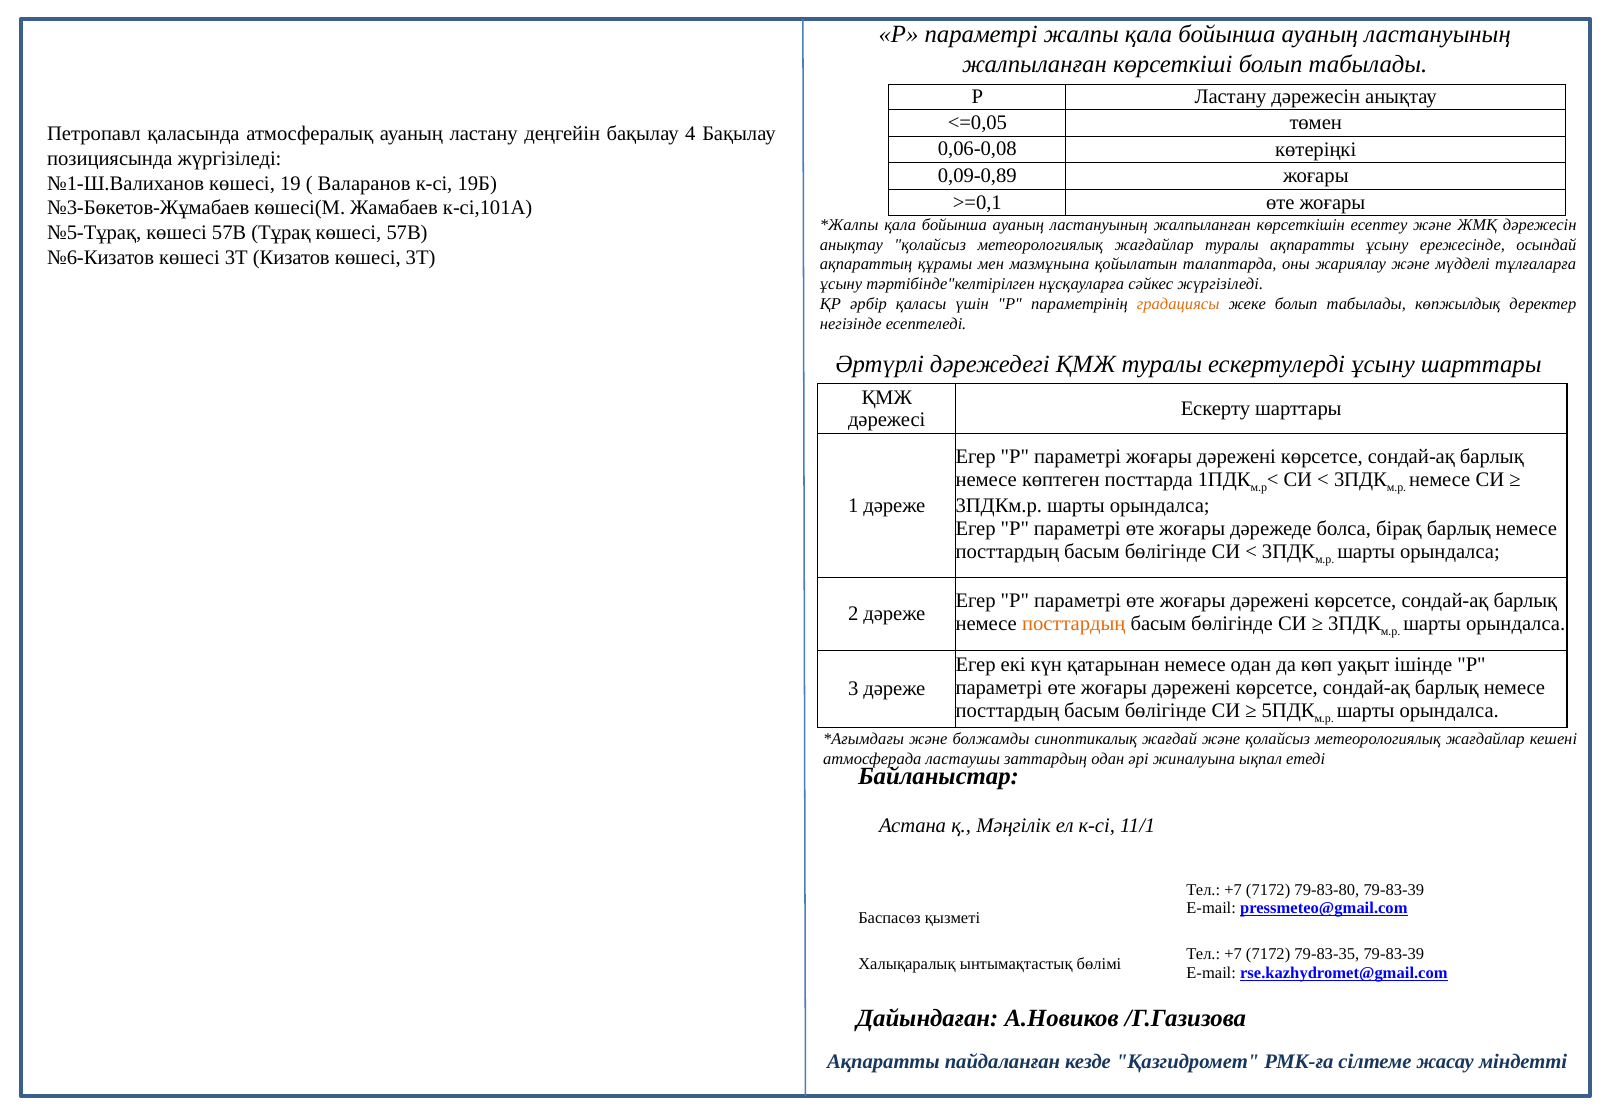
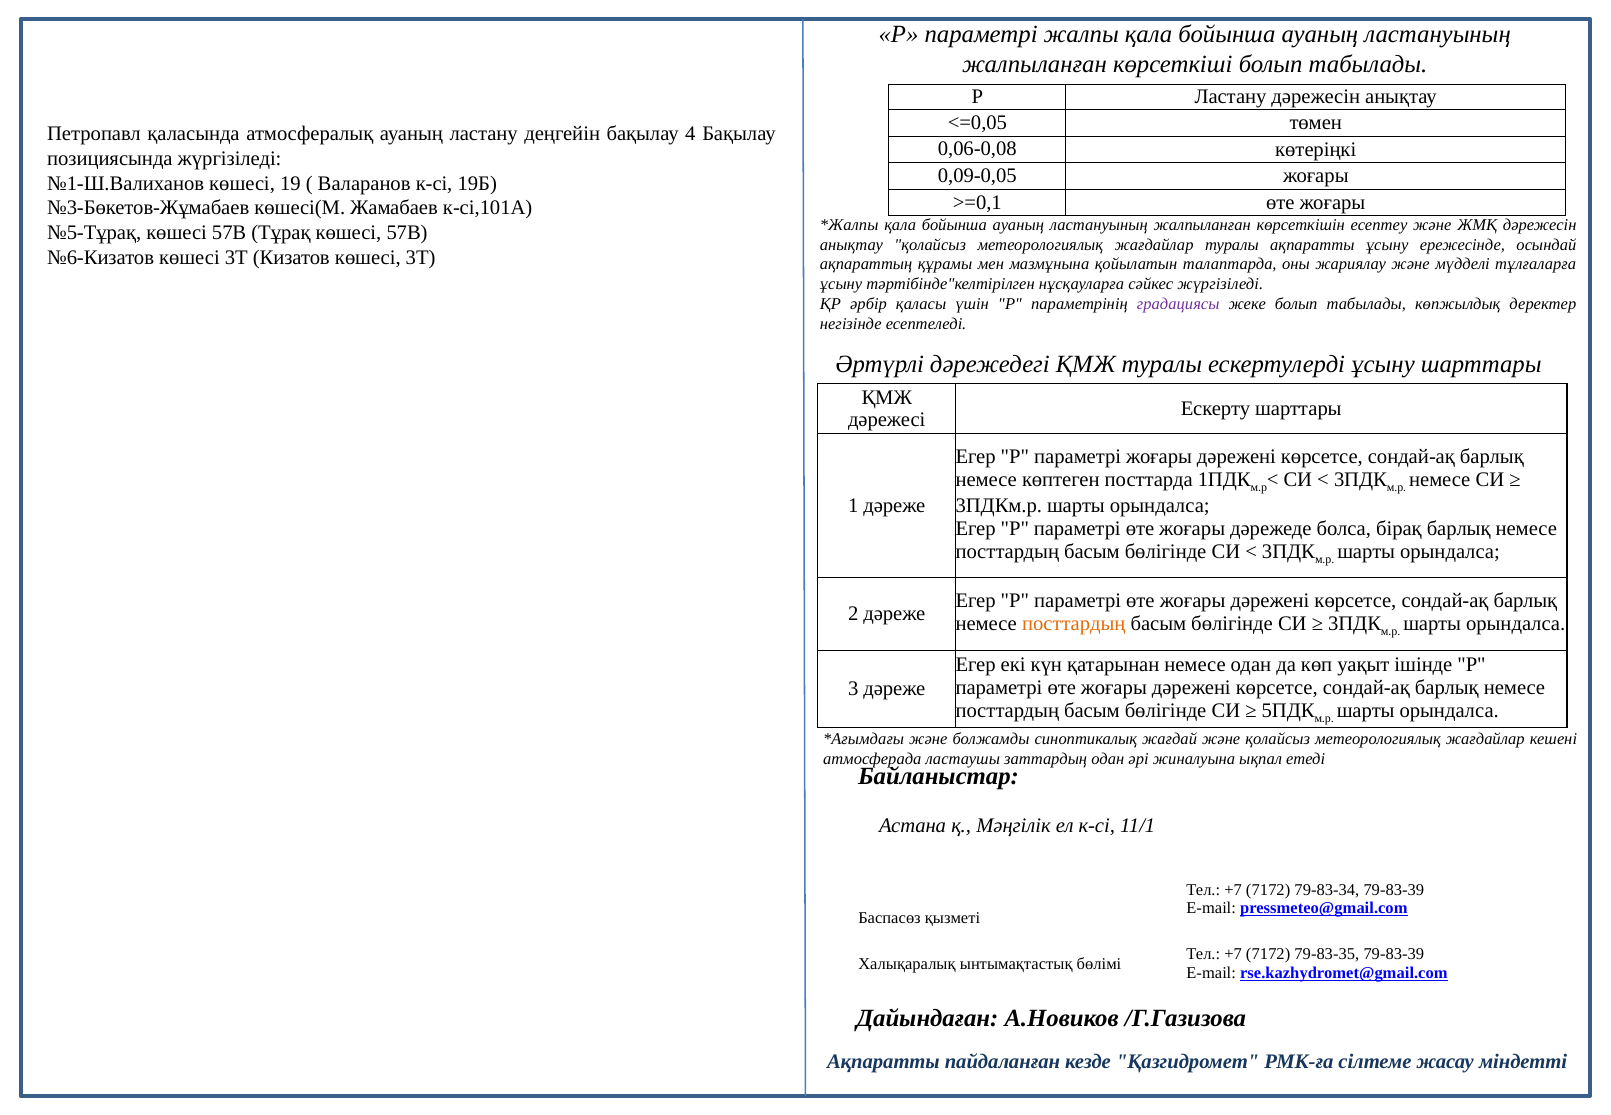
0,09-0,89: 0,09-0,89 -> 0,09-0,05
градациясы colour: orange -> purple
79-83-80: 79-83-80 -> 79-83-34
